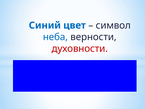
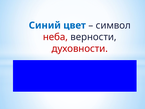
неба colour: blue -> red
